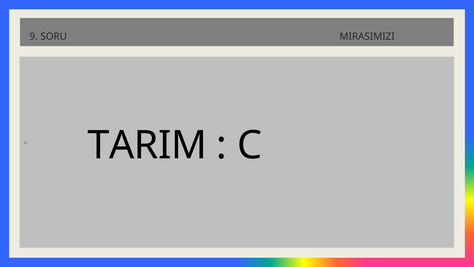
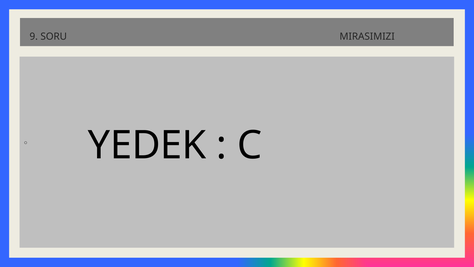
TARIM: TARIM -> YEDEK
